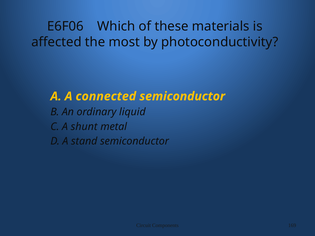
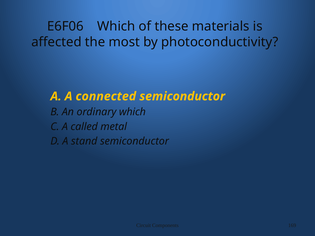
ordinary liquid: liquid -> which
shunt: shunt -> called
